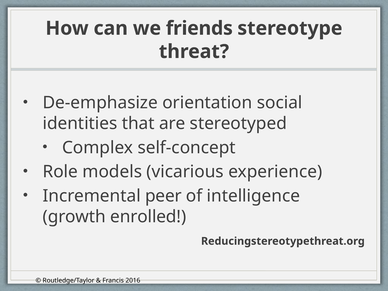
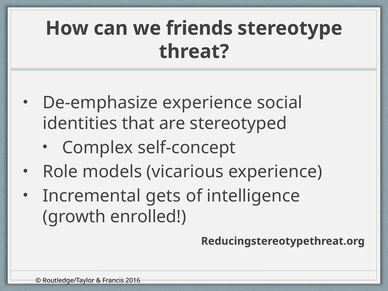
De-emphasize orientation: orientation -> experience
peer: peer -> gets
